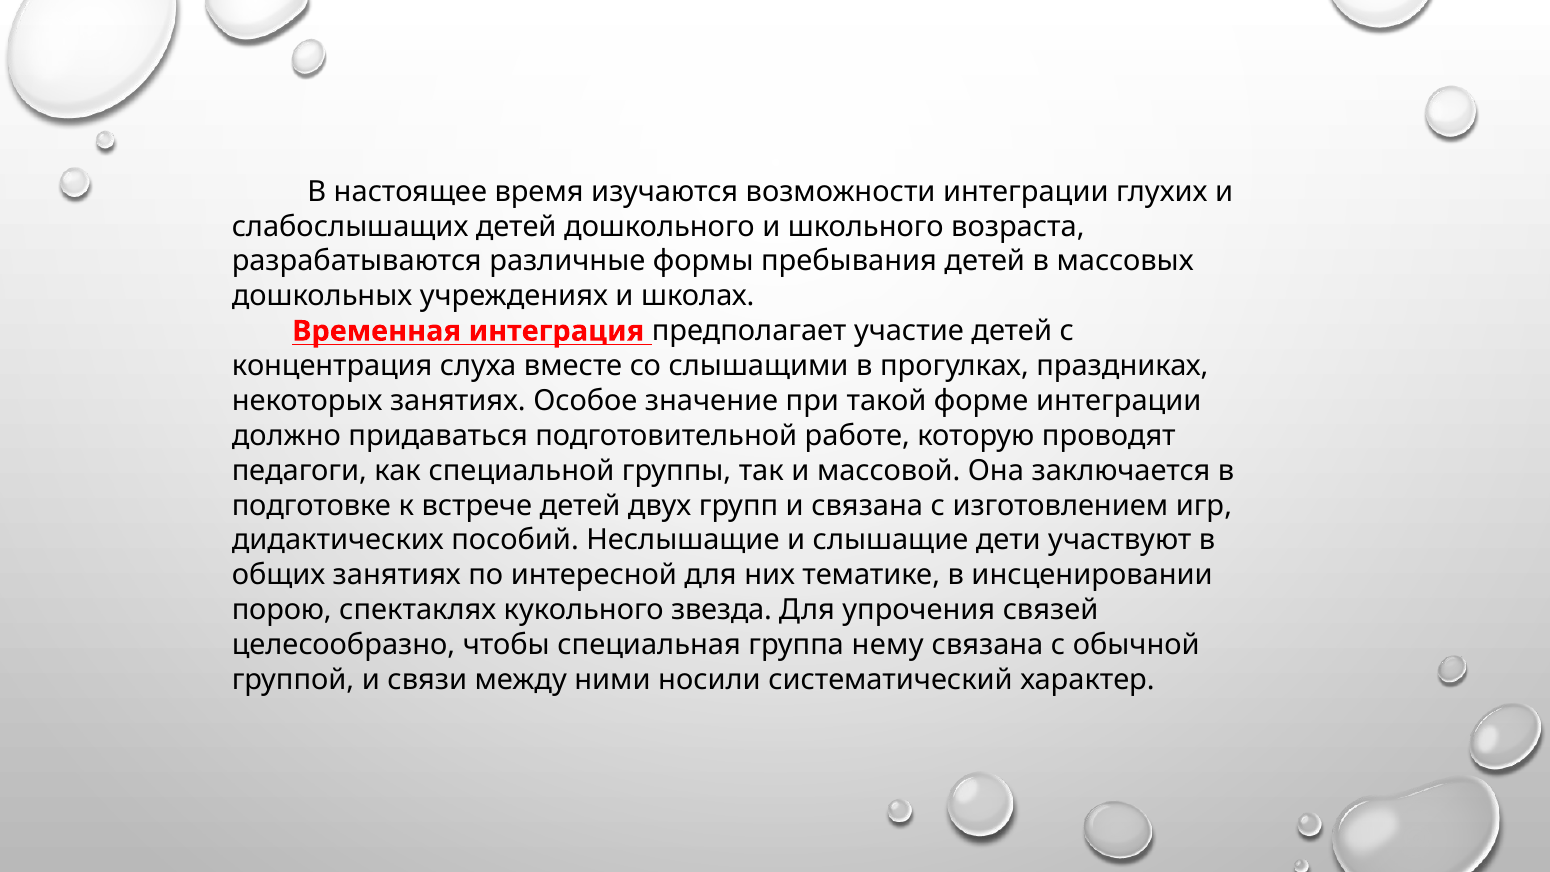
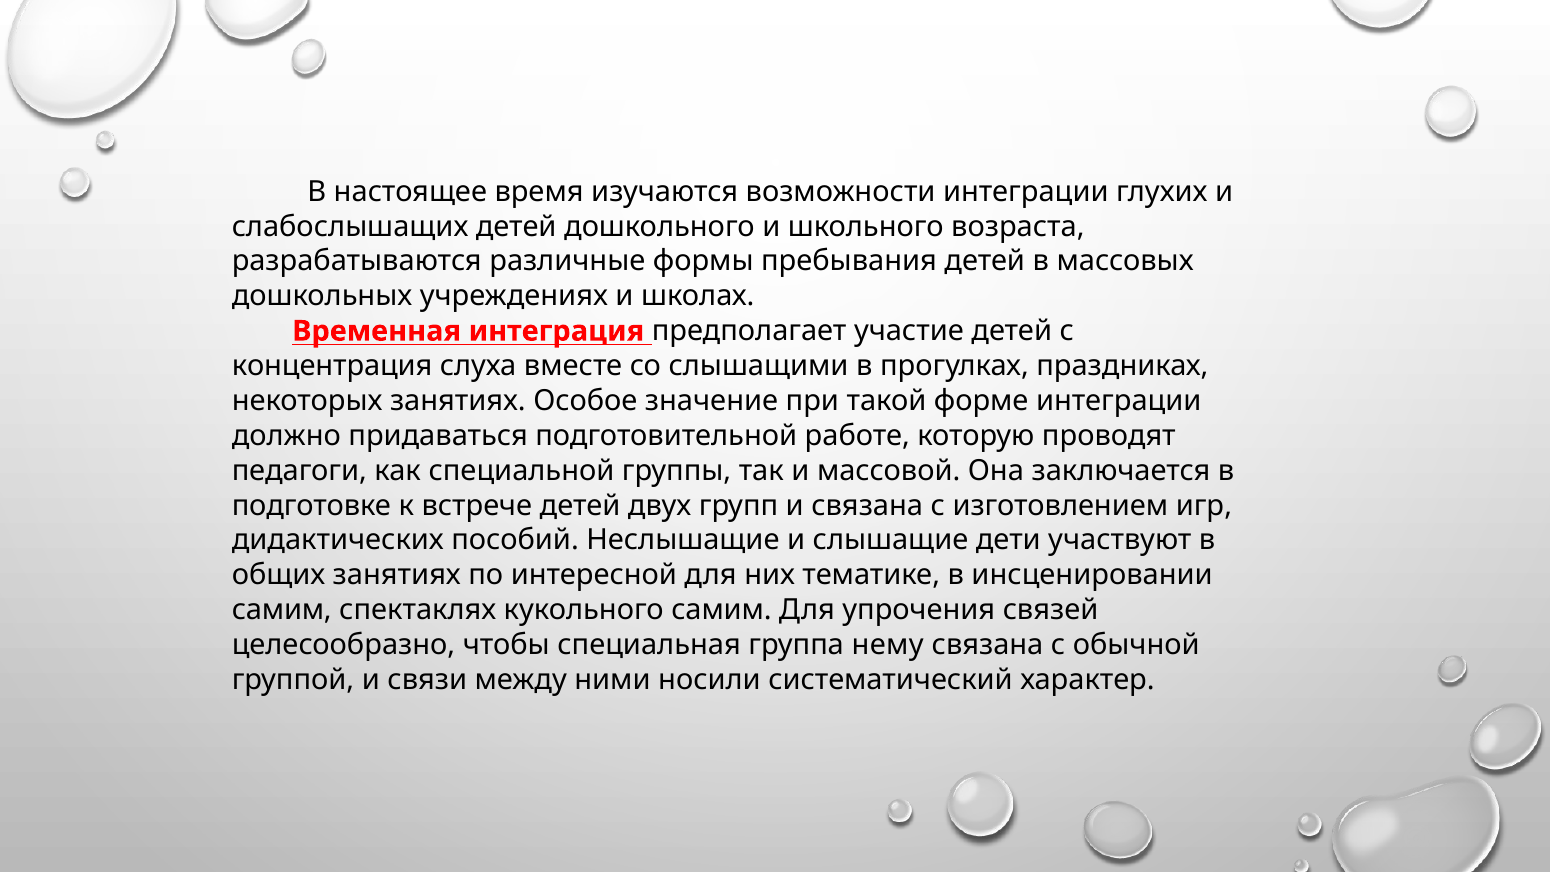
порою at (282, 610): порою -> самим
кукольного звезда: звезда -> самим
